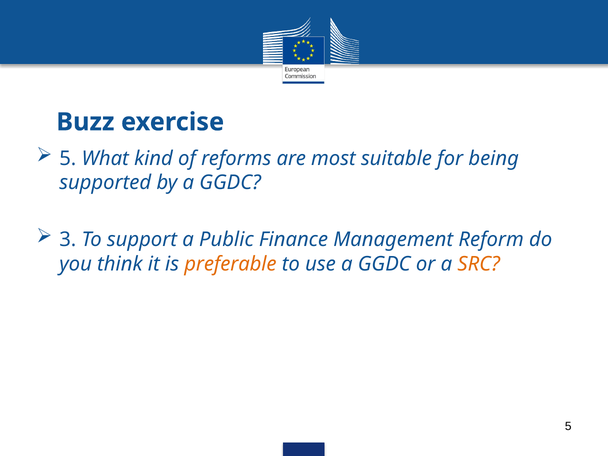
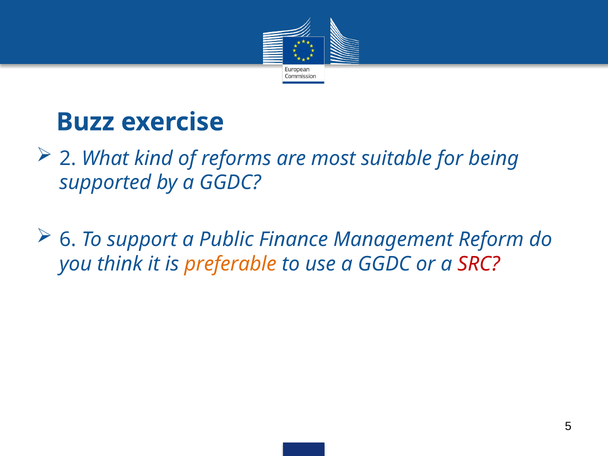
5 at (68, 158): 5 -> 2
3: 3 -> 6
SRC colour: orange -> red
